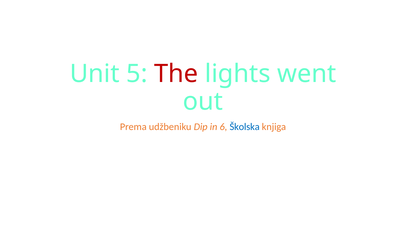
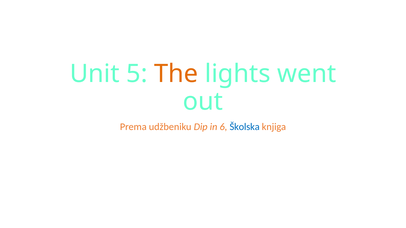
The colour: red -> orange
